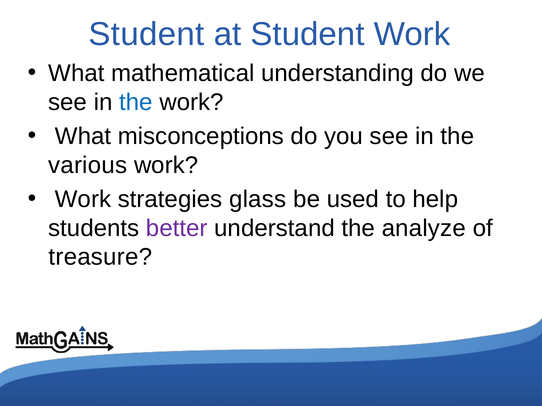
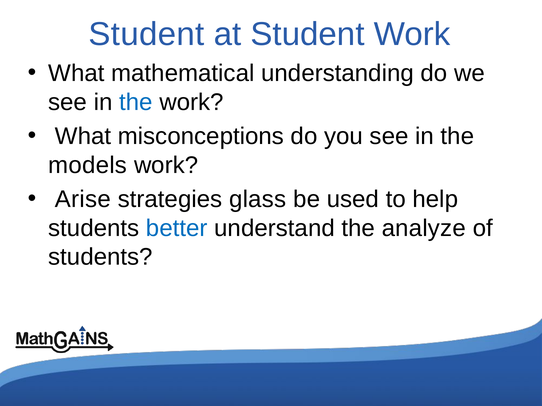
various: various -> models
Work at (83, 200): Work -> Arise
better colour: purple -> blue
treasure at (100, 257): treasure -> students
